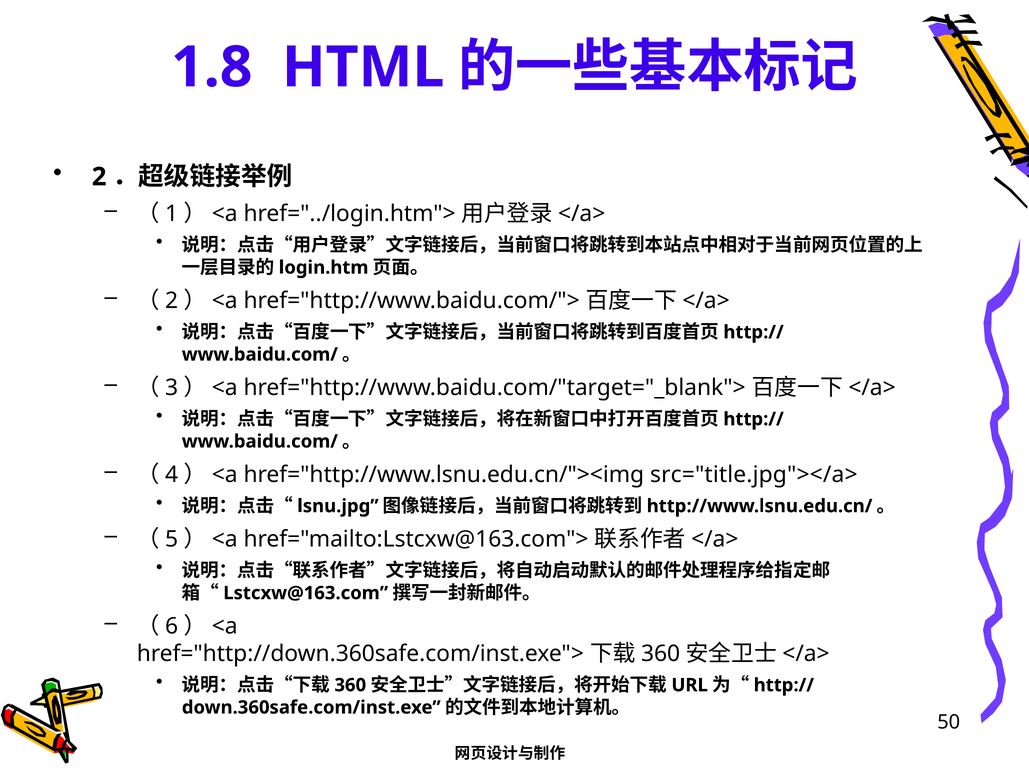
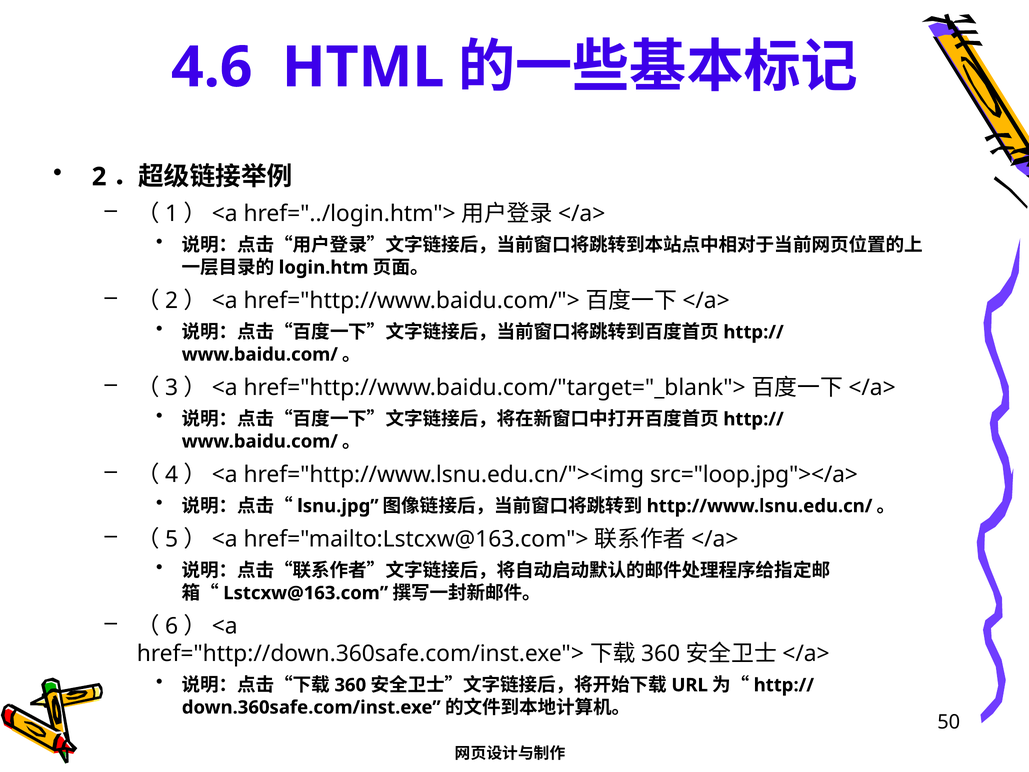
1.8: 1.8 -> 4.6
src="title.jpg"></a>: src="title.jpg"></a> -> src="loop.jpg"></a>
